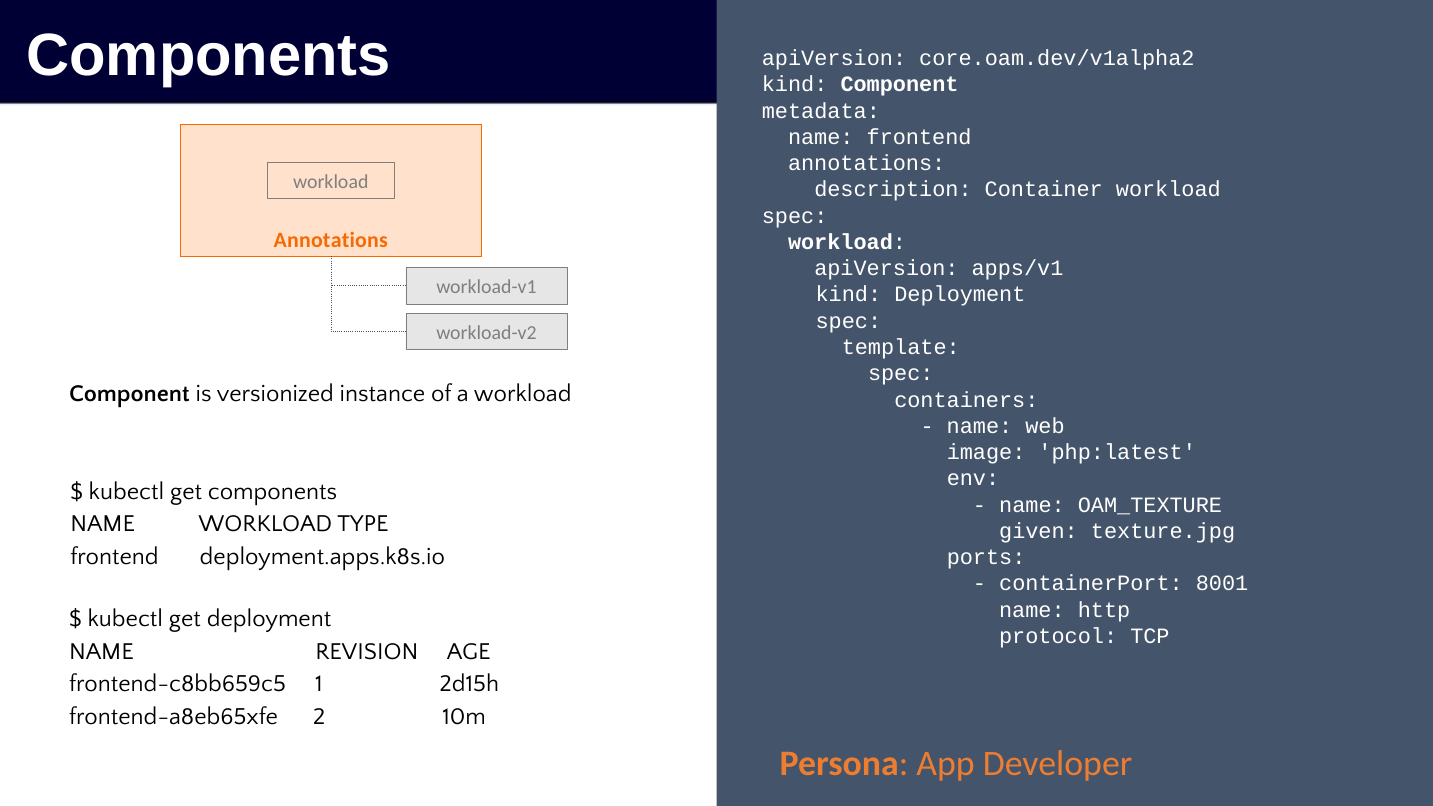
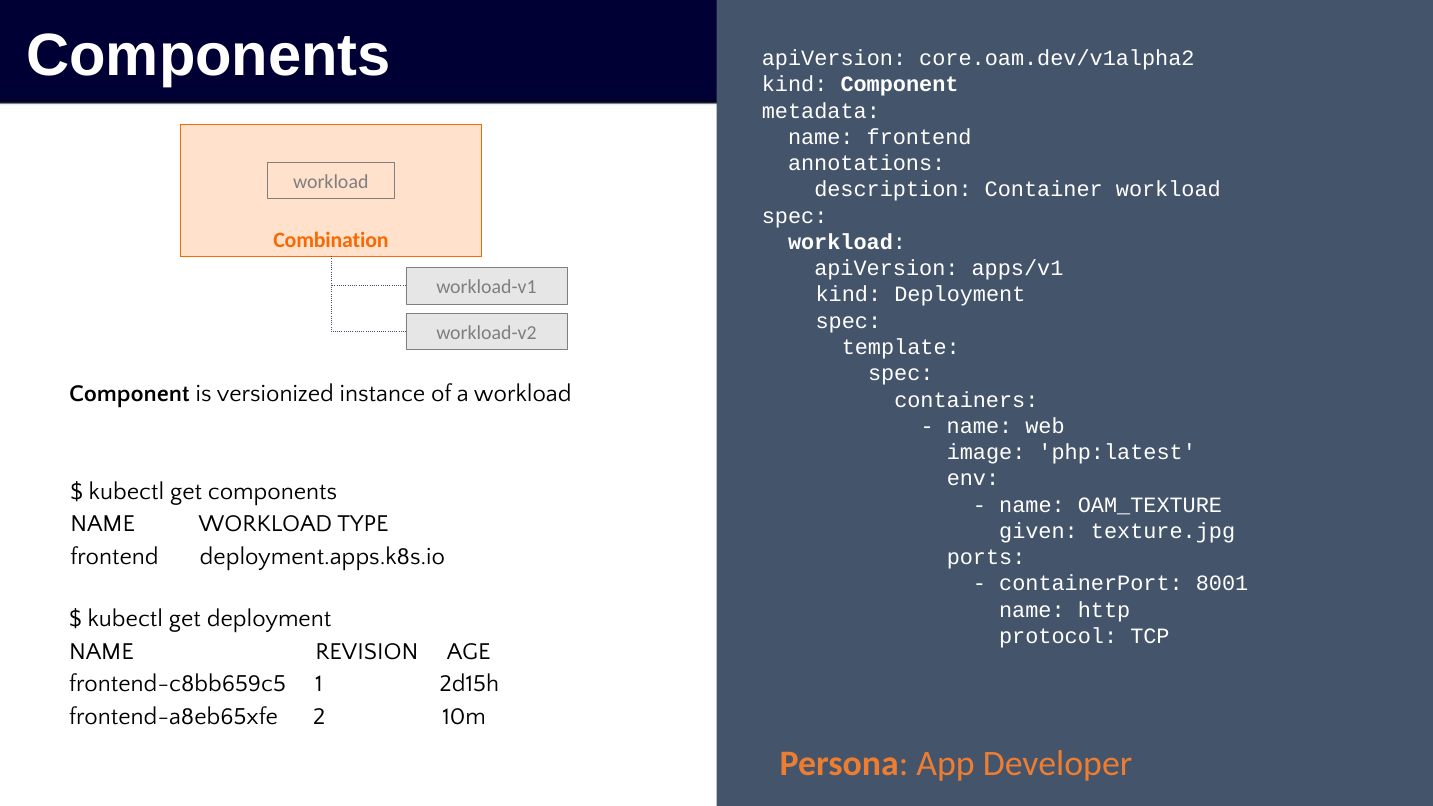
Annotations at (331, 241): Annotations -> Combination
